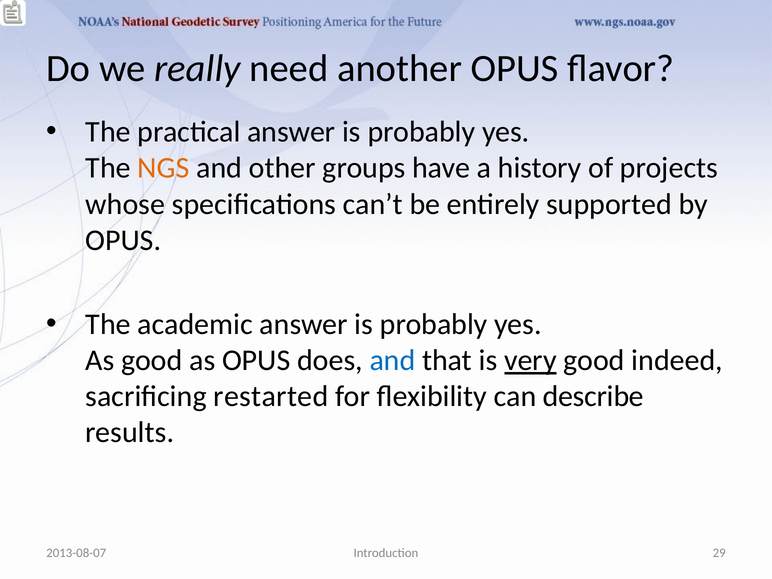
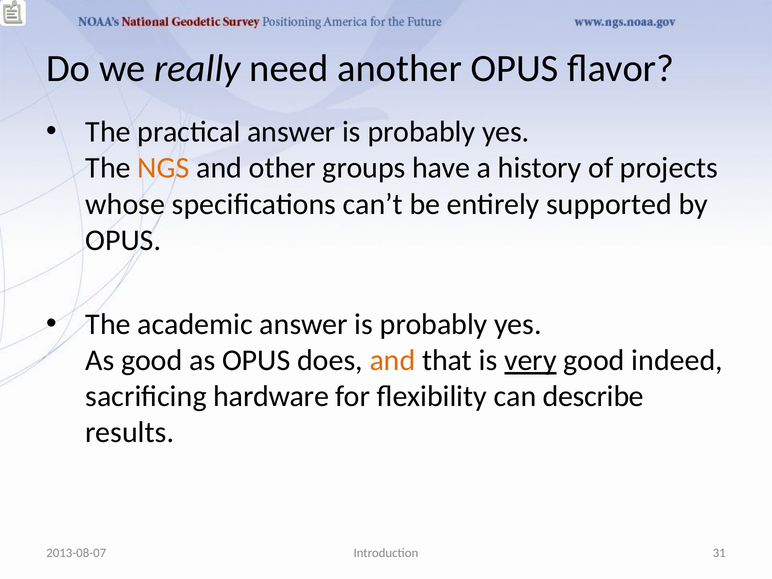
and at (392, 360) colour: blue -> orange
restarted: restarted -> hardware
29: 29 -> 31
